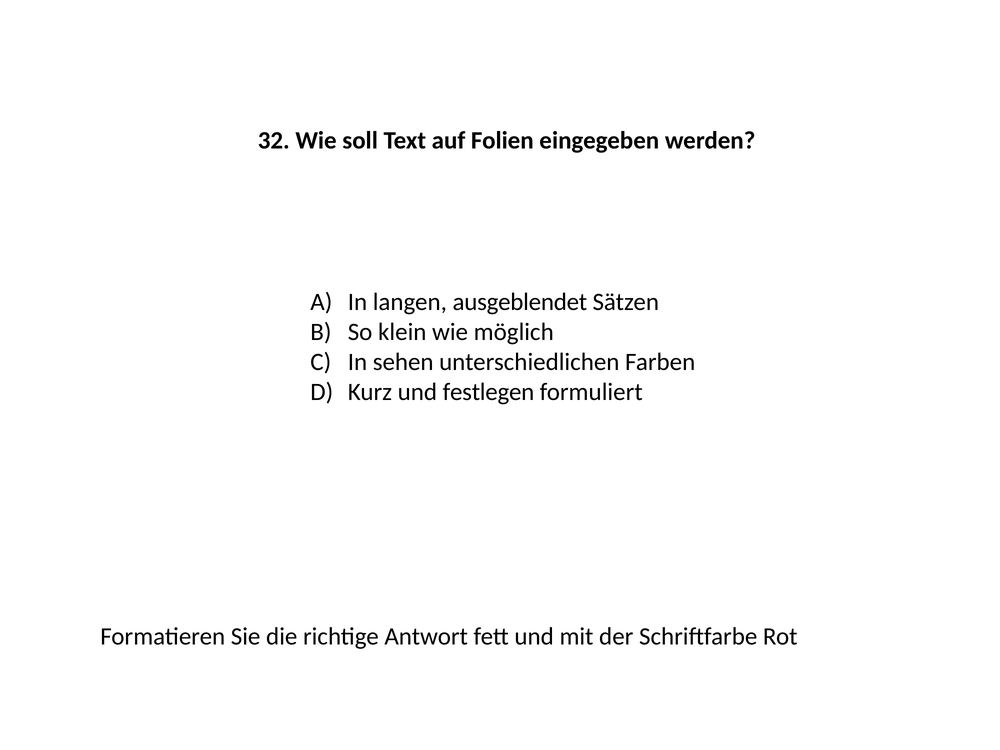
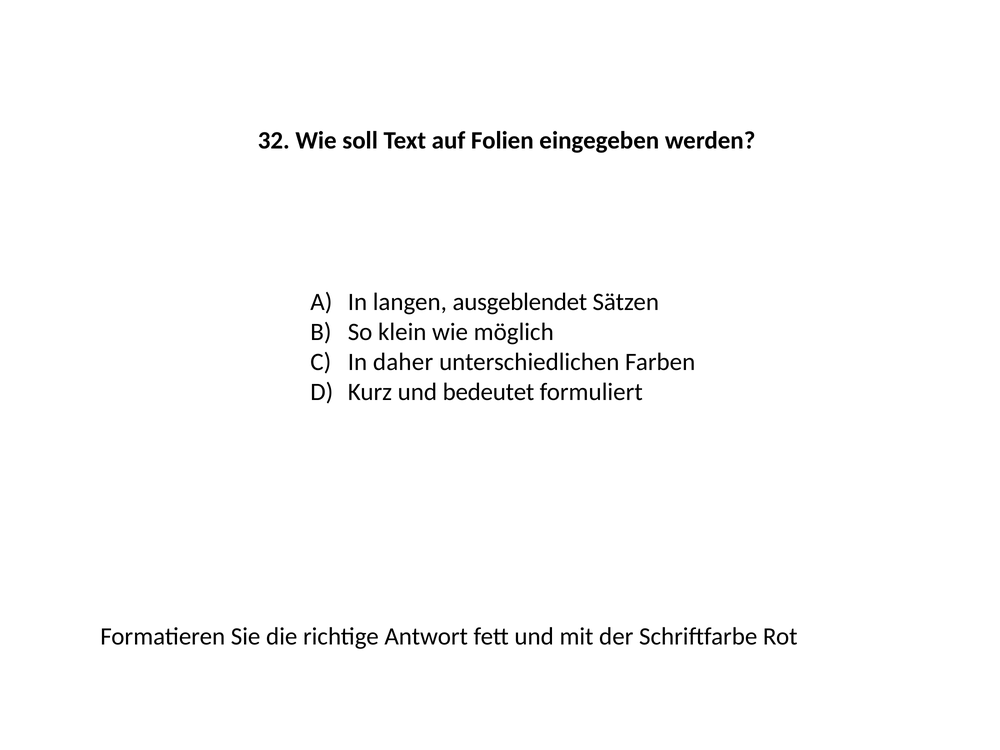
sehen: sehen -> daher
festlegen: festlegen -> bedeutet
